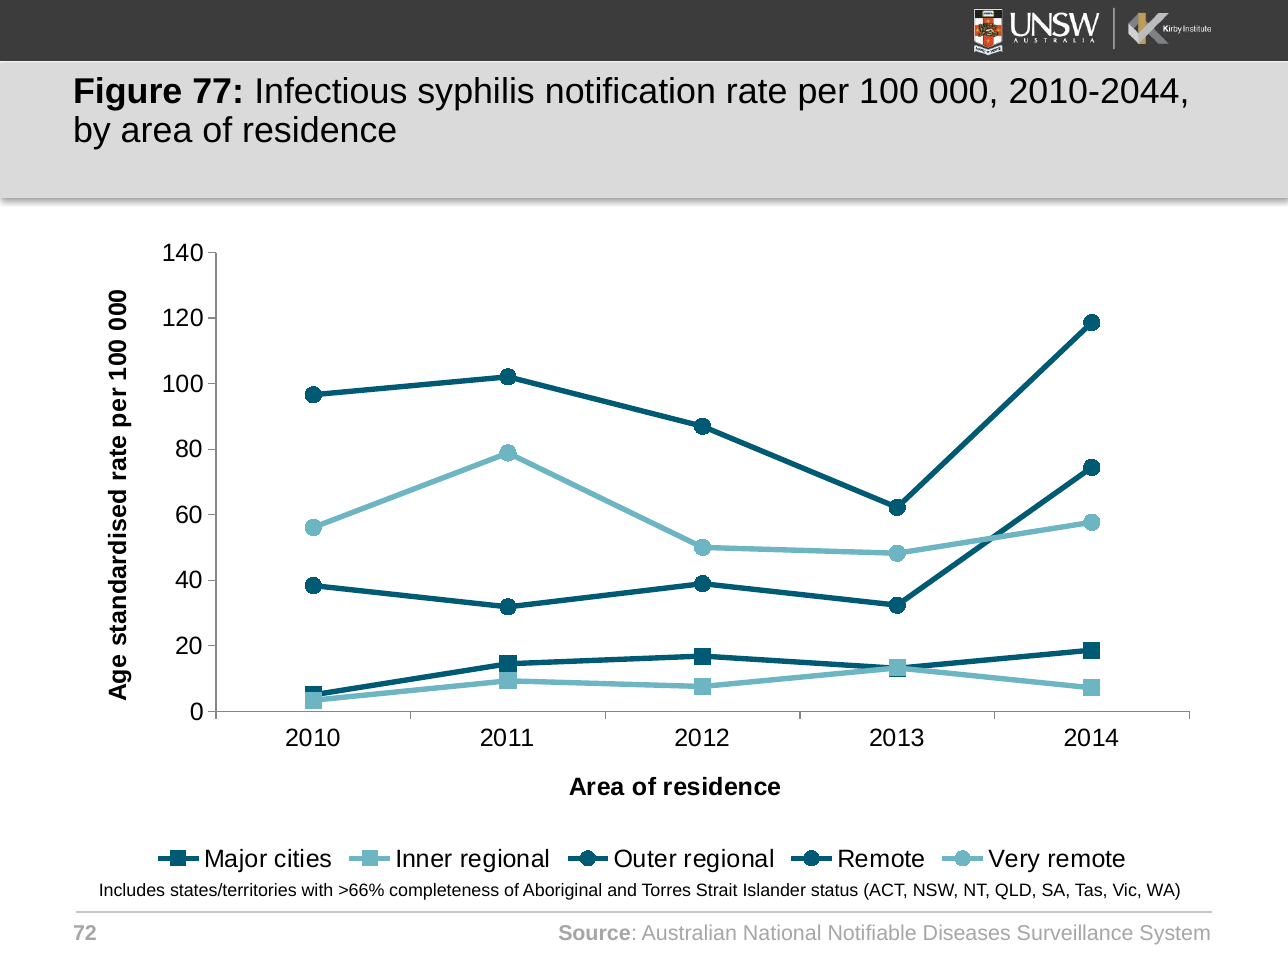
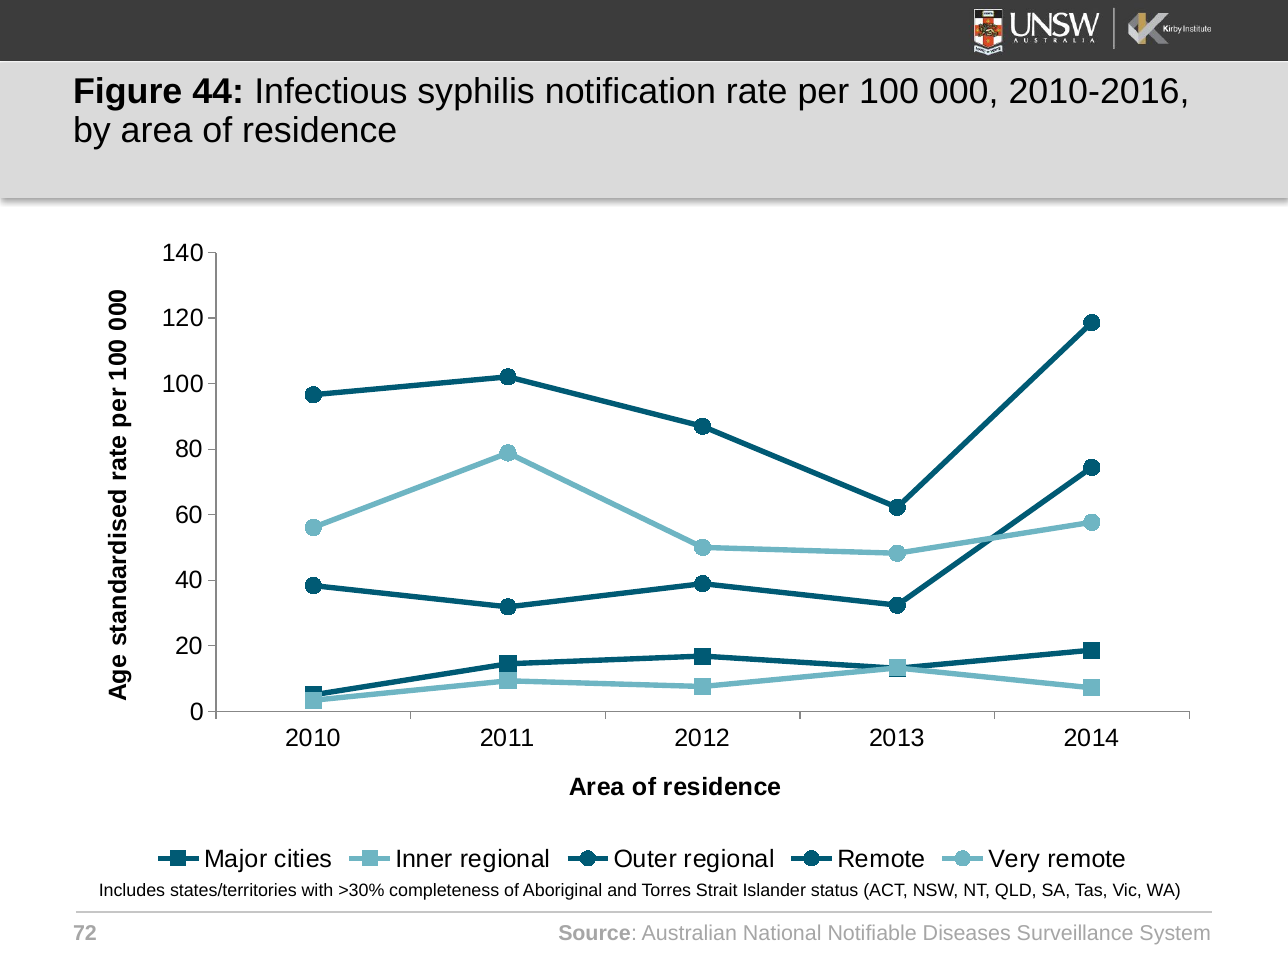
77: 77 -> 44
2010-2044: 2010-2044 -> 2010-2016
>66%: >66% -> >30%
